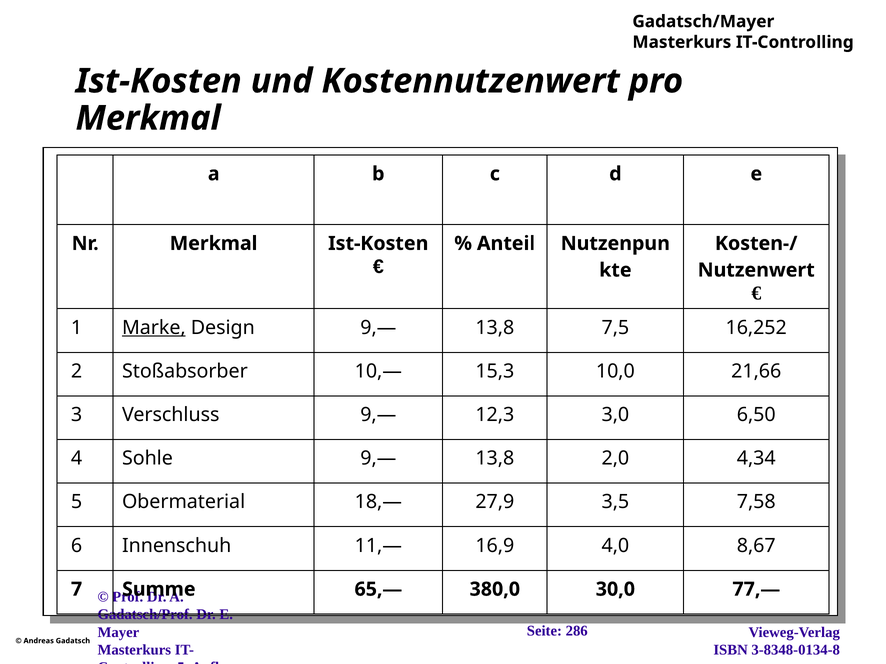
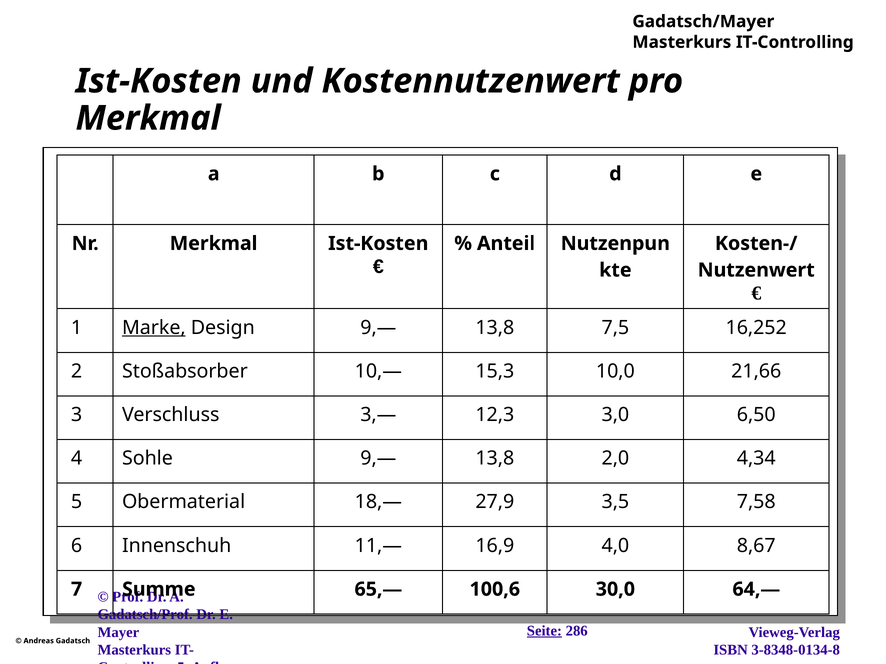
Verschluss 9,—: 9,— -> 3,—
380,0: 380,0 -> 100,6
77,—: 77,— -> 64,—
Seite underline: none -> present
